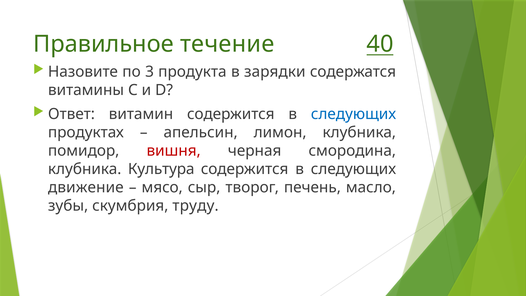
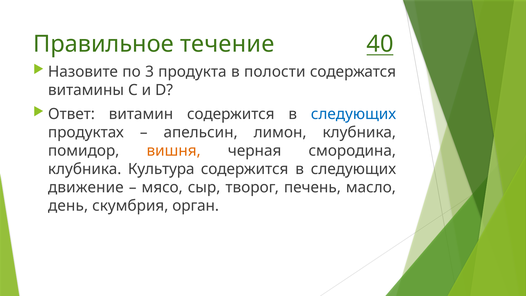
зарядки: зарядки -> полости
вишня colour: red -> orange
зубы: зубы -> день
труду: труду -> орган
